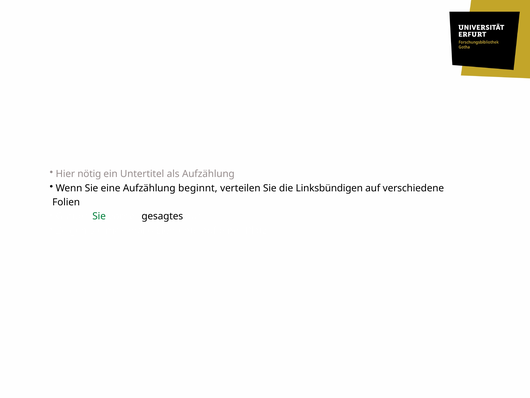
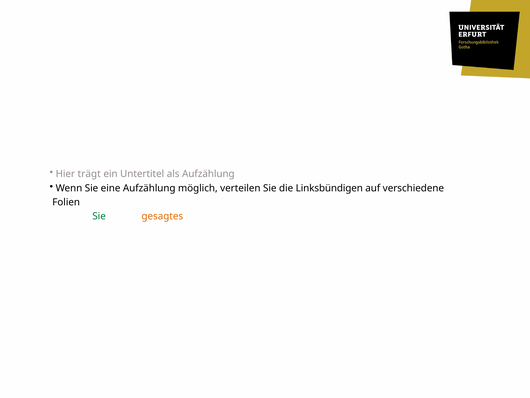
nötig: nötig -> trägt
beginnt: beginnt -> möglich
gesagtes colour: black -> orange
